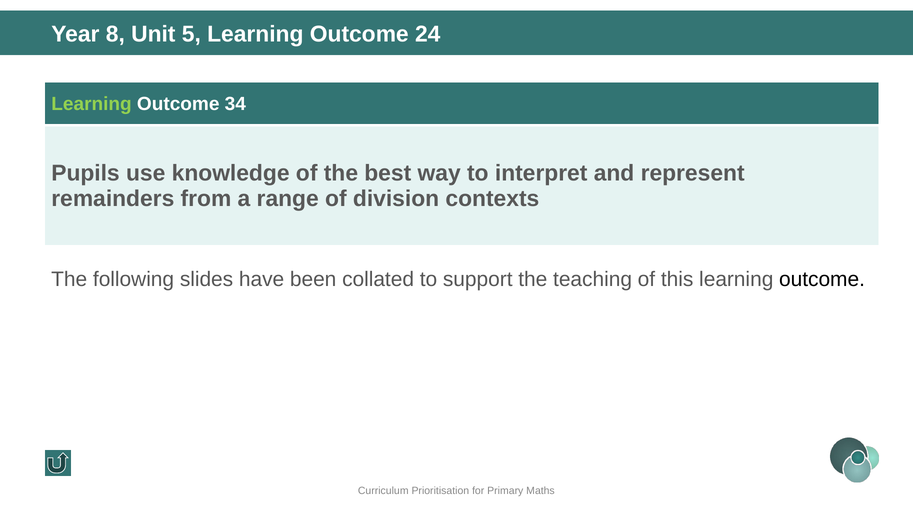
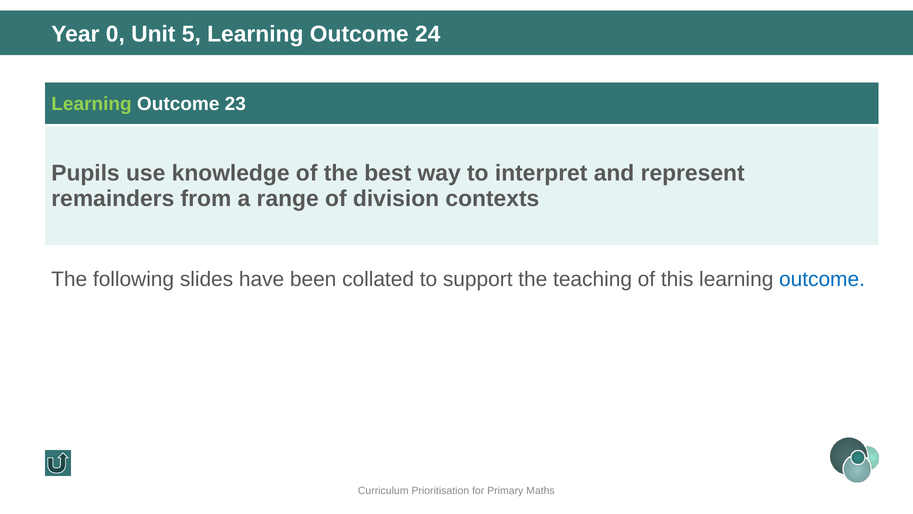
8: 8 -> 0
34: 34 -> 23
outcome at (822, 279) colour: black -> blue
